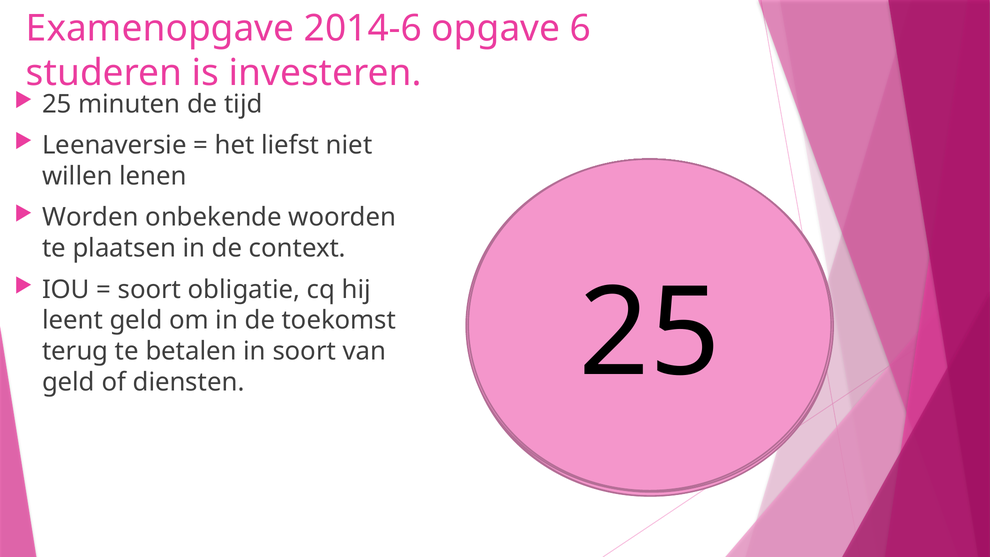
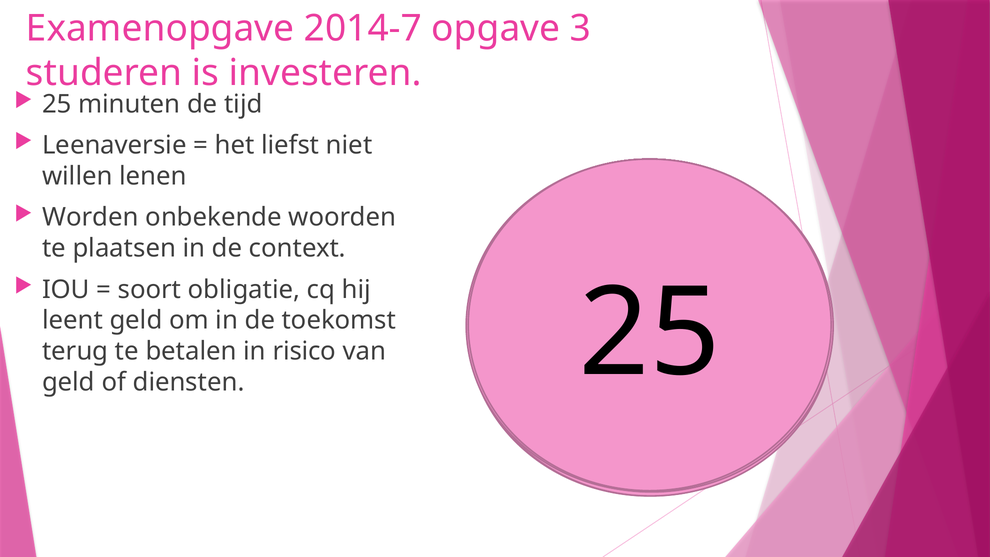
2014-6: 2014-6 -> 2014-7
6: 6 -> 3
in soort: soort -> risico
